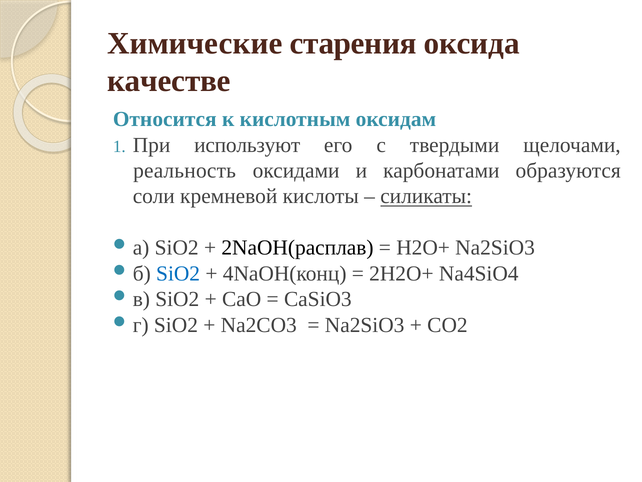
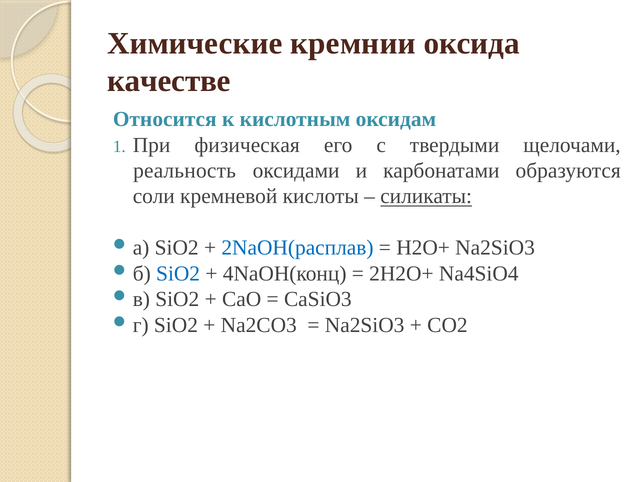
старения: старения -> кремнии
используют: используют -> физическая
2NaOH(расплав colour: black -> blue
